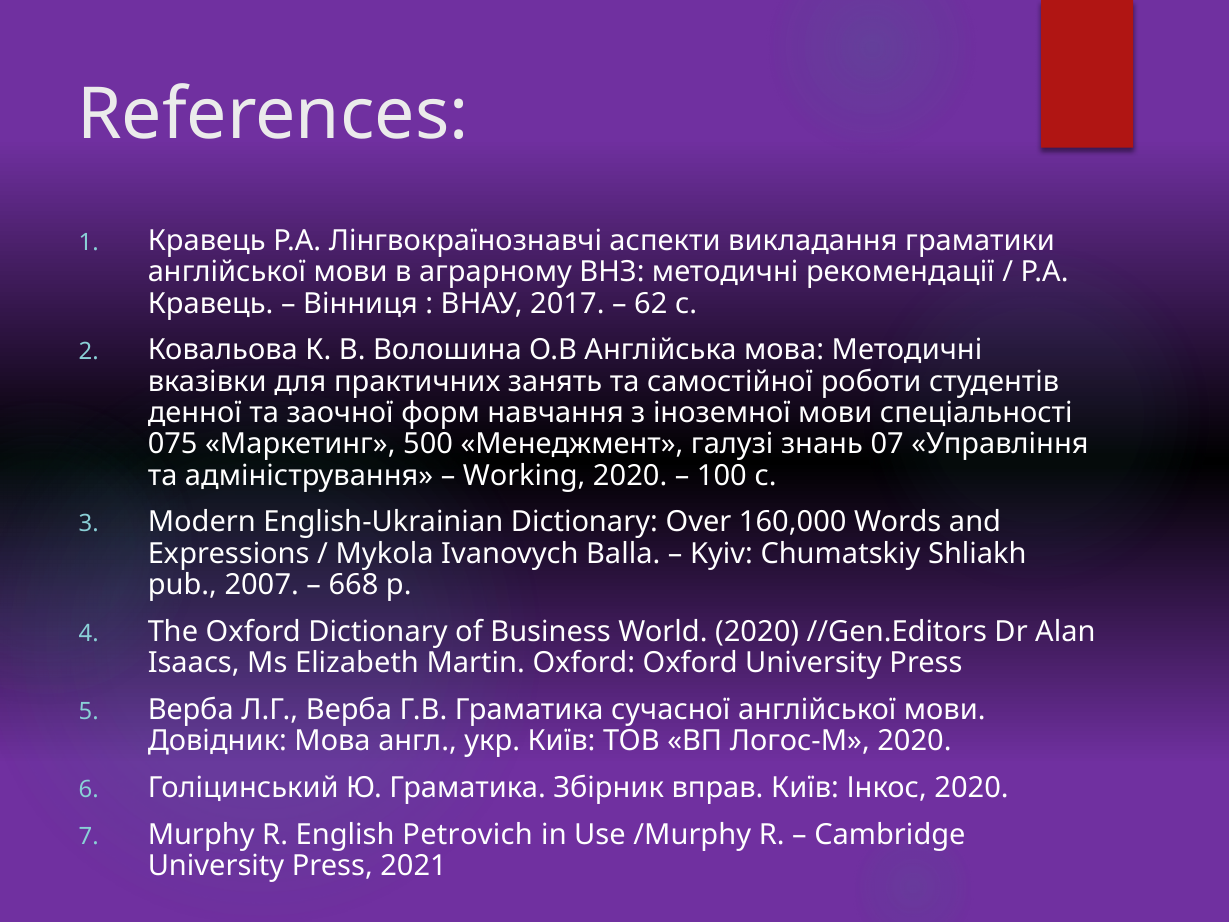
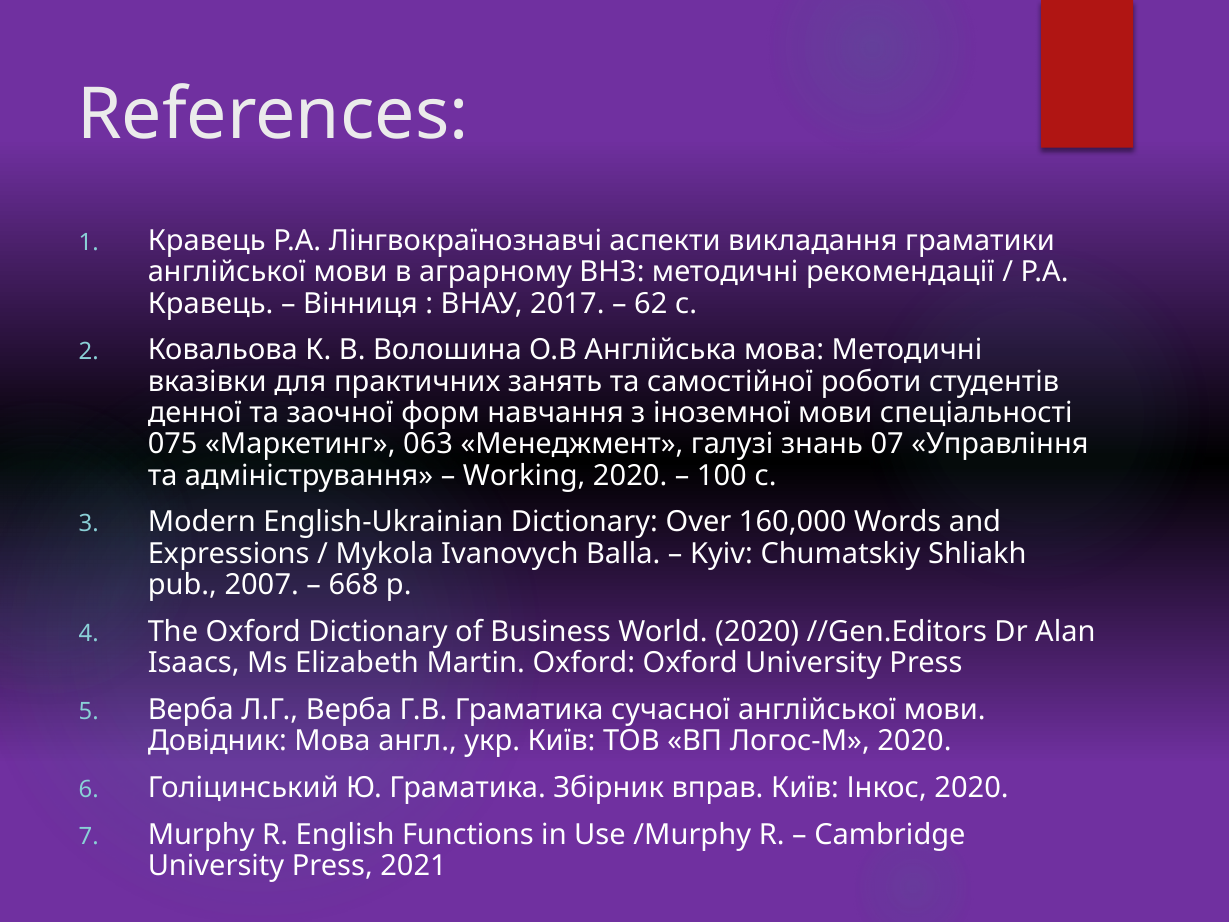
500: 500 -> 063
Petrovich: Petrovich -> Functions
